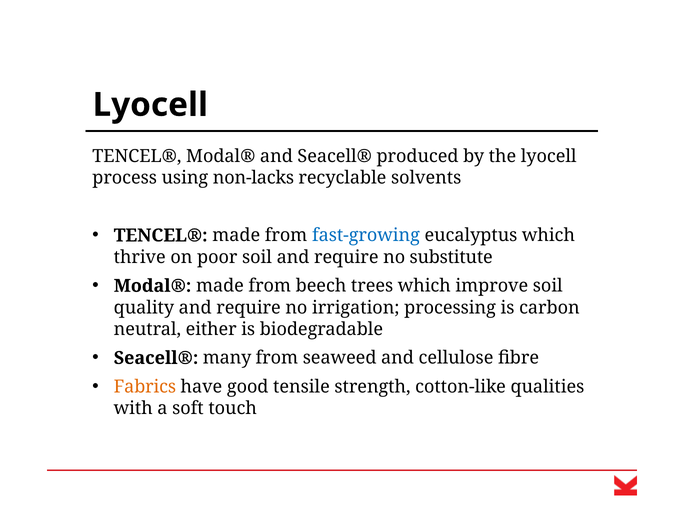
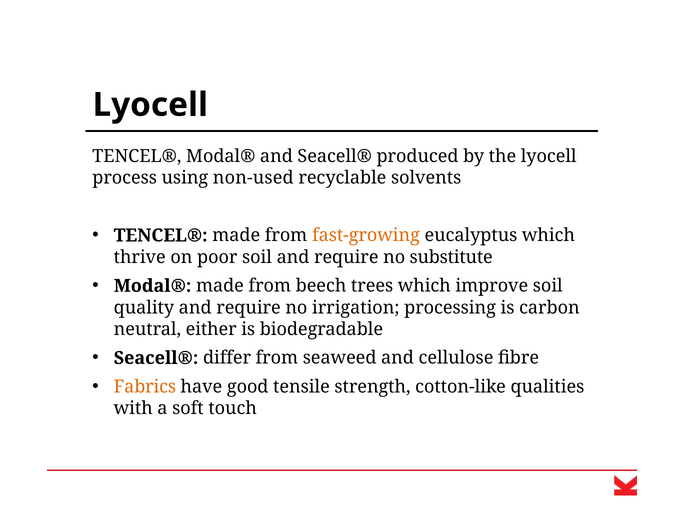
non-lacks: non-lacks -> non-used
fast-growing colour: blue -> orange
many: many -> differ
